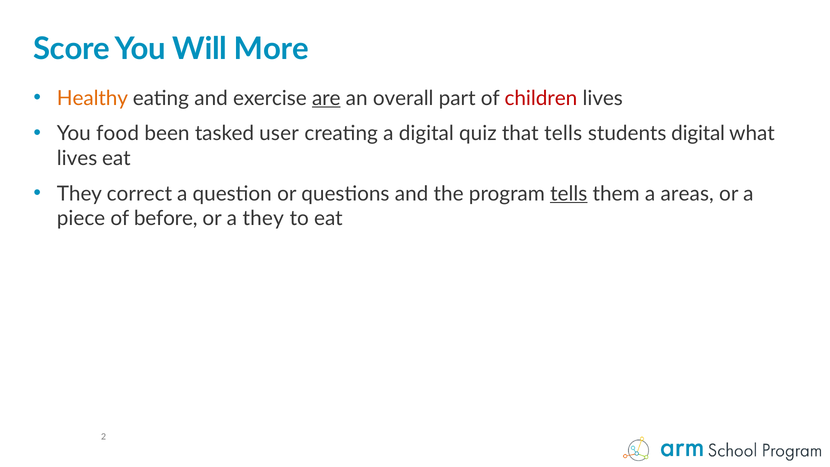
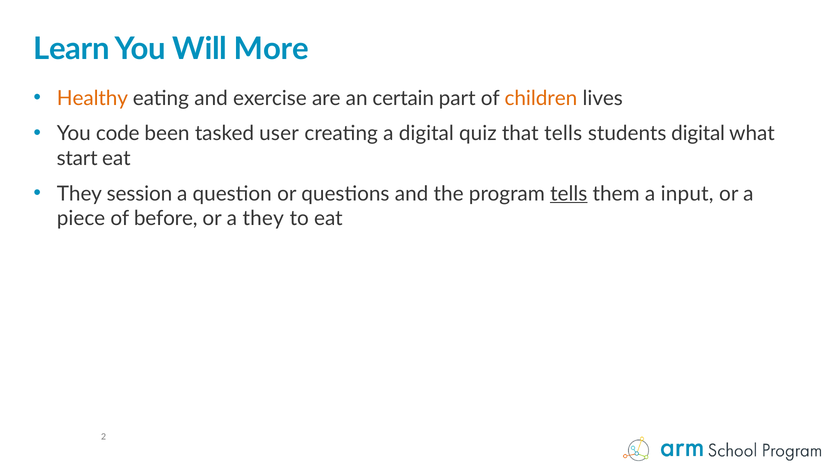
Score: Score -> Learn
are underline: present -> none
overall: overall -> certain
children colour: red -> orange
food: food -> code
lives at (77, 158): lives -> start
correct: correct -> session
areas: areas -> input
